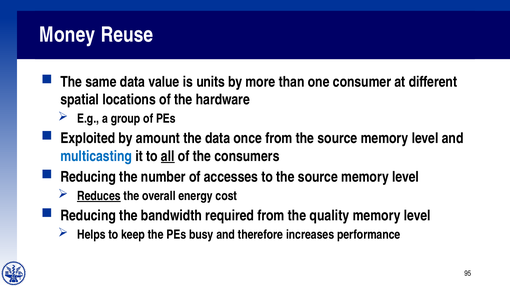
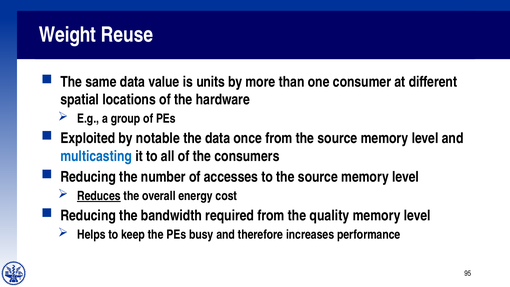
Money: Money -> Weight
amount: amount -> notable
all underline: present -> none
